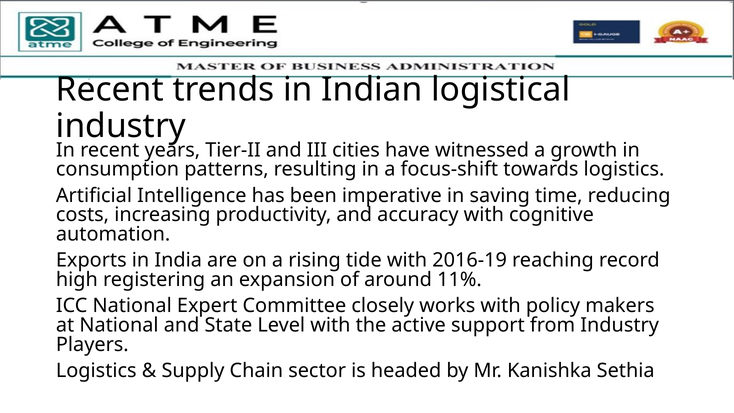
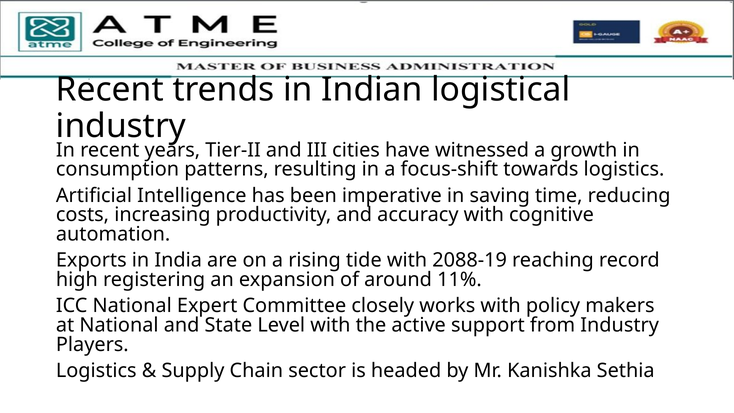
2016-19: 2016-19 -> 2088-19
